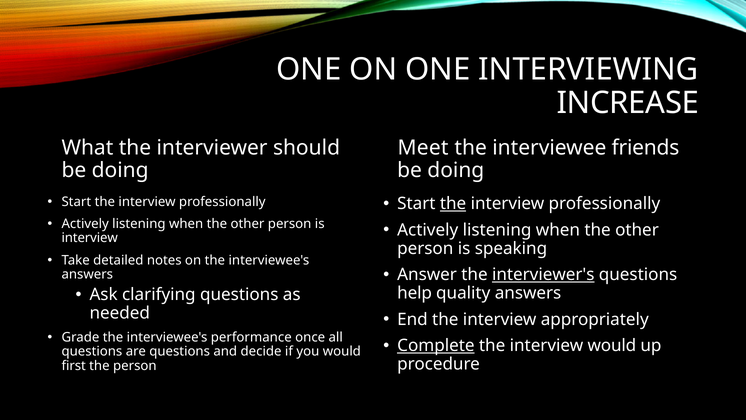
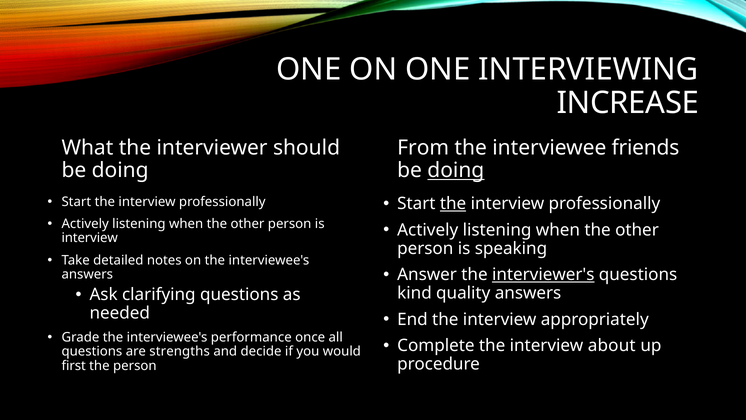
Meet: Meet -> From
doing at (456, 170) underline: none -> present
help: help -> kind
Complete underline: present -> none
interview would: would -> about
are questions: questions -> strengths
